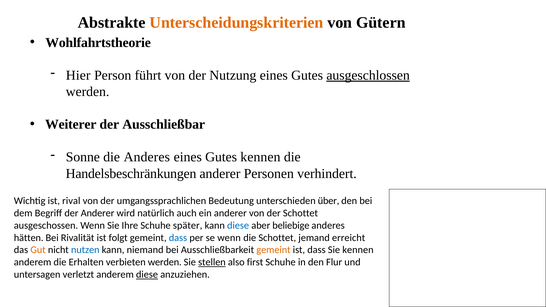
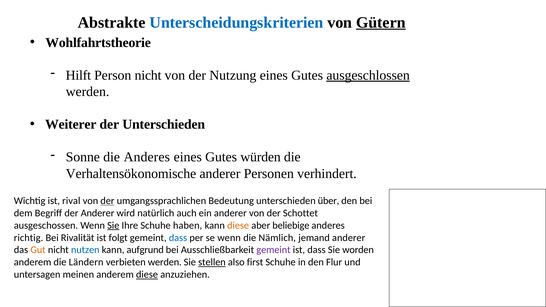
Unterscheidungskriterien colour: orange -> blue
Gütern underline: none -> present
Hier: Hier -> Hilft
Person führt: führt -> nicht
der Ausschließbar: Ausschließbar -> Unterschieden
Gutes kennen: kennen -> würden
Handelsbeschränkungen: Handelsbeschränkungen -> Verhaltensökonomische
der at (107, 201) underline: none -> present
Sie at (113, 225) underline: none -> present
später: später -> haben
diese at (238, 225) colour: blue -> orange
hätten: hätten -> richtig
die Schottet: Schottet -> Nämlich
jemand erreicht: erreicht -> anderer
niemand: niemand -> aufgrund
gemeint at (273, 250) colour: orange -> purple
Sie kennen: kennen -> worden
Erhalten: Erhalten -> Ländern
verletzt: verletzt -> meinen
